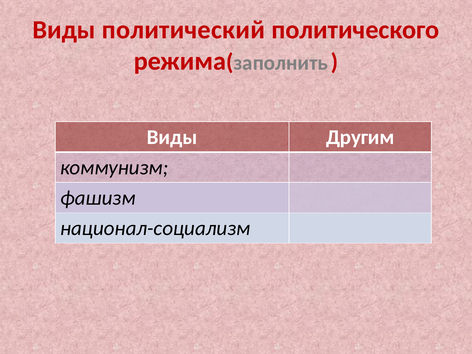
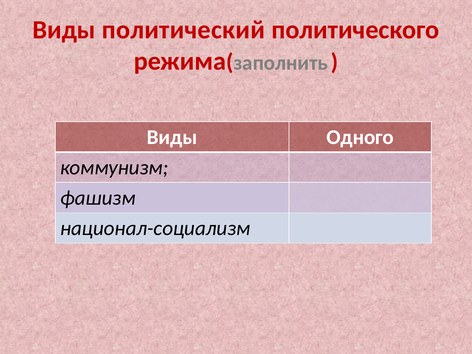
Другим: Другим -> Одного
